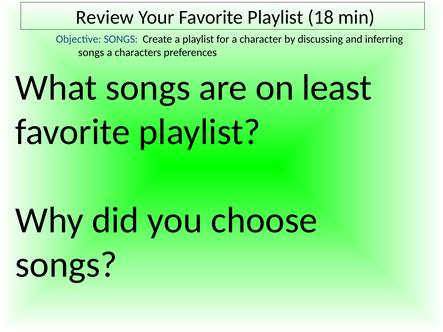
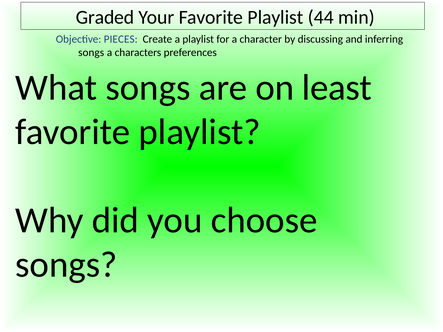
Review: Review -> Graded
18: 18 -> 44
Objective SONGS: SONGS -> PIECES
